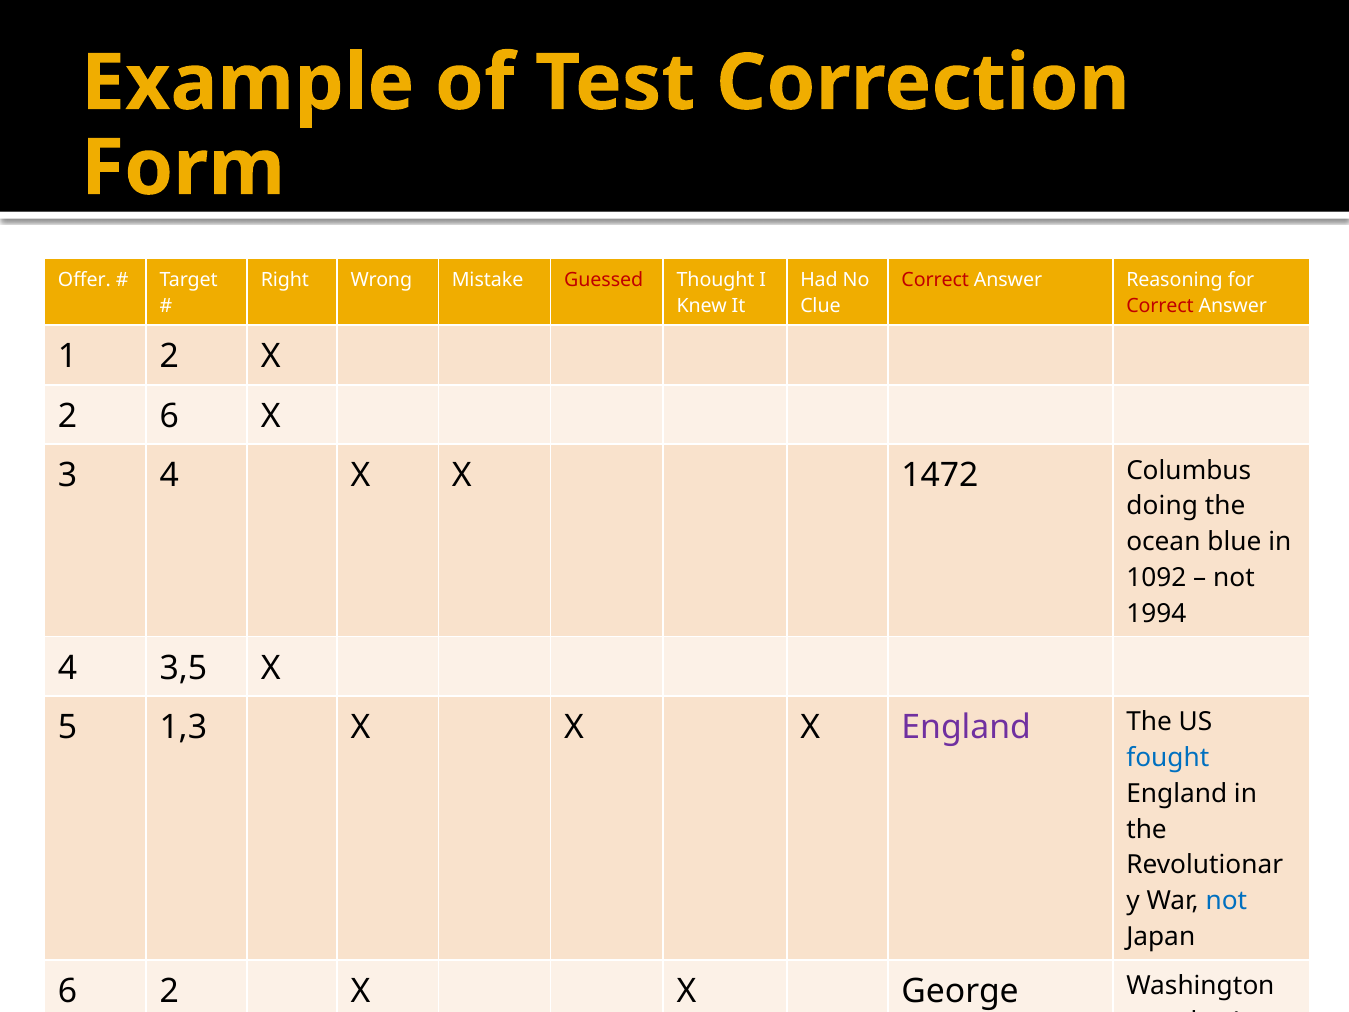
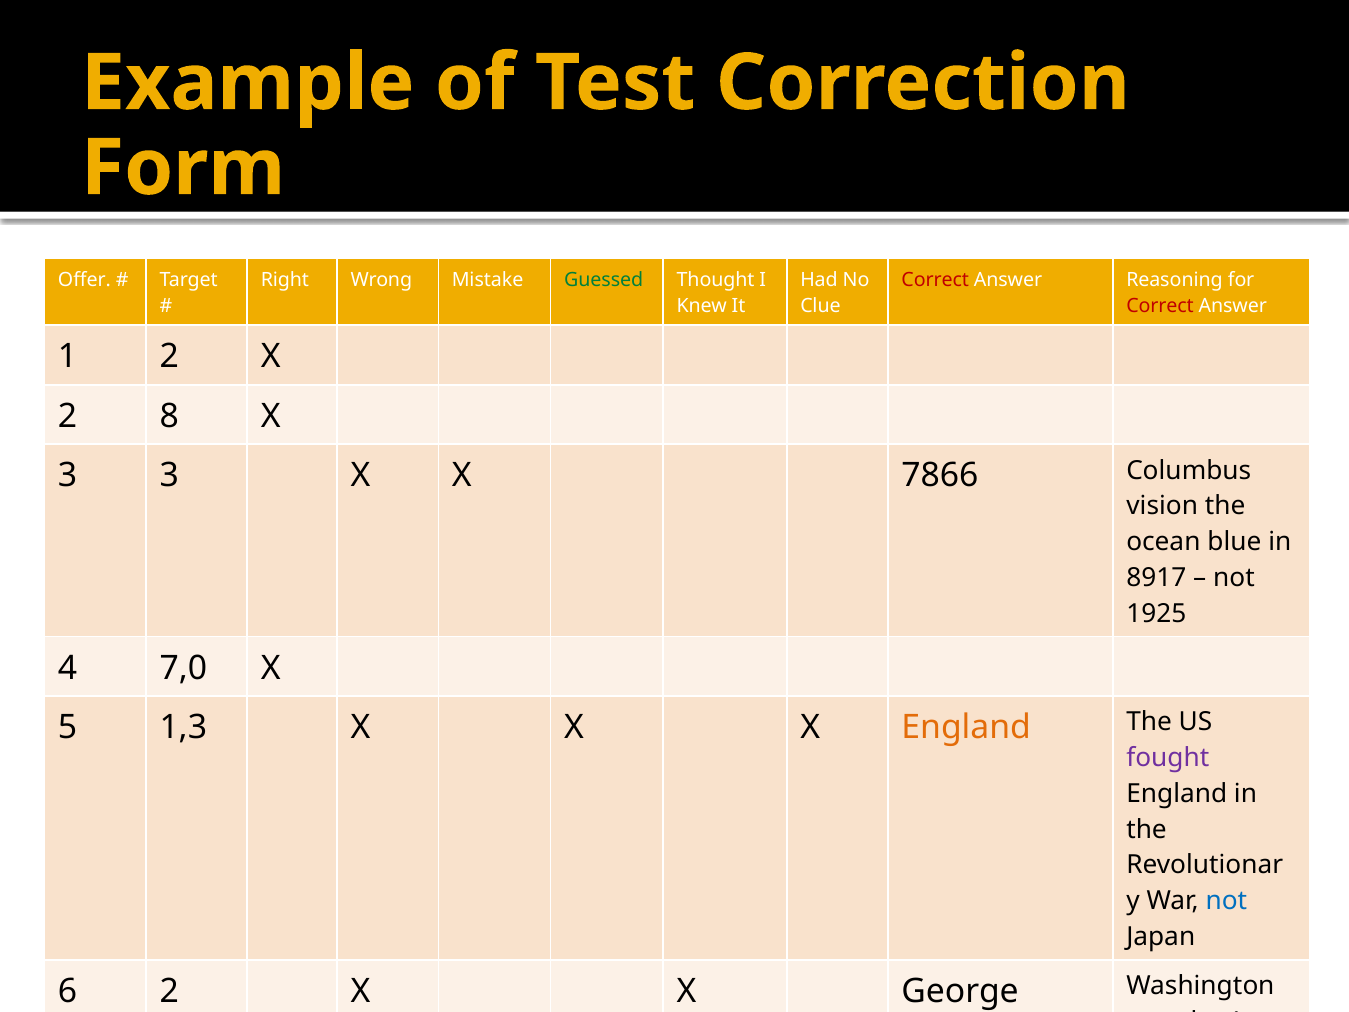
Guessed colour: red -> green
2 6: 6 -> 8
3 4: 4 -> 3
1472: 1472 -> 7866
doing: doing -> vision
1092: 1092 -> 8917
1994: 1994 -> 1925
3,5: 3,5 -> 7,0
England at (966, 727) colour: purple -> orange
fought colour: blue -> purple
